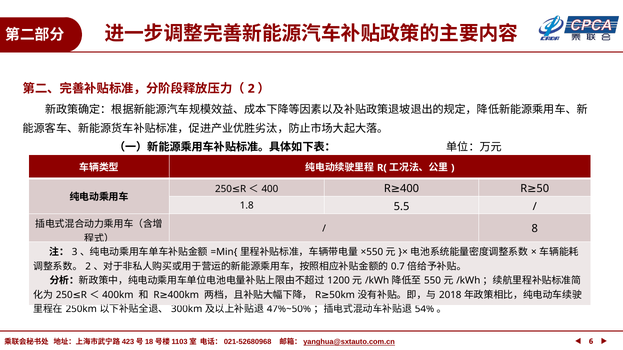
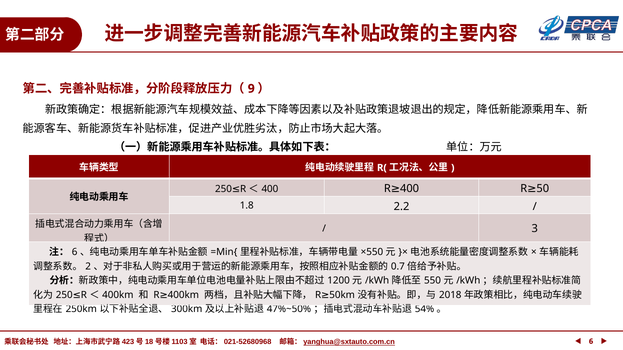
2 at (251, 89): 2 -> 9
5.5: 5.5 -> 2.2
8: 8 -> 3
3 at (75, 253): 3 -> 6
